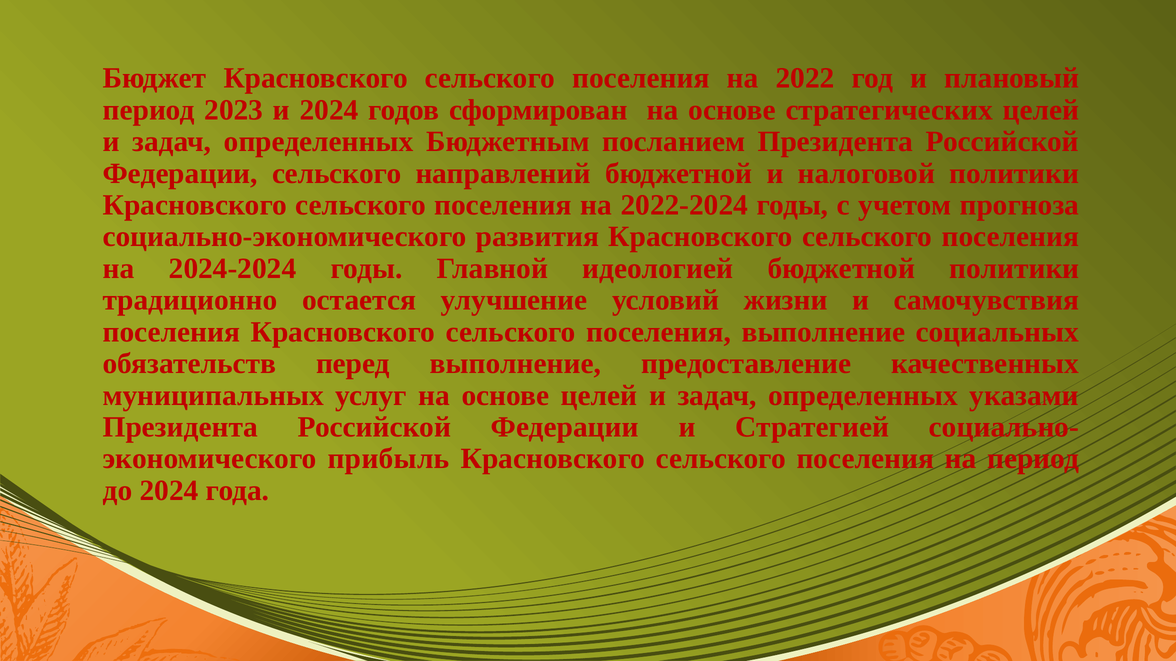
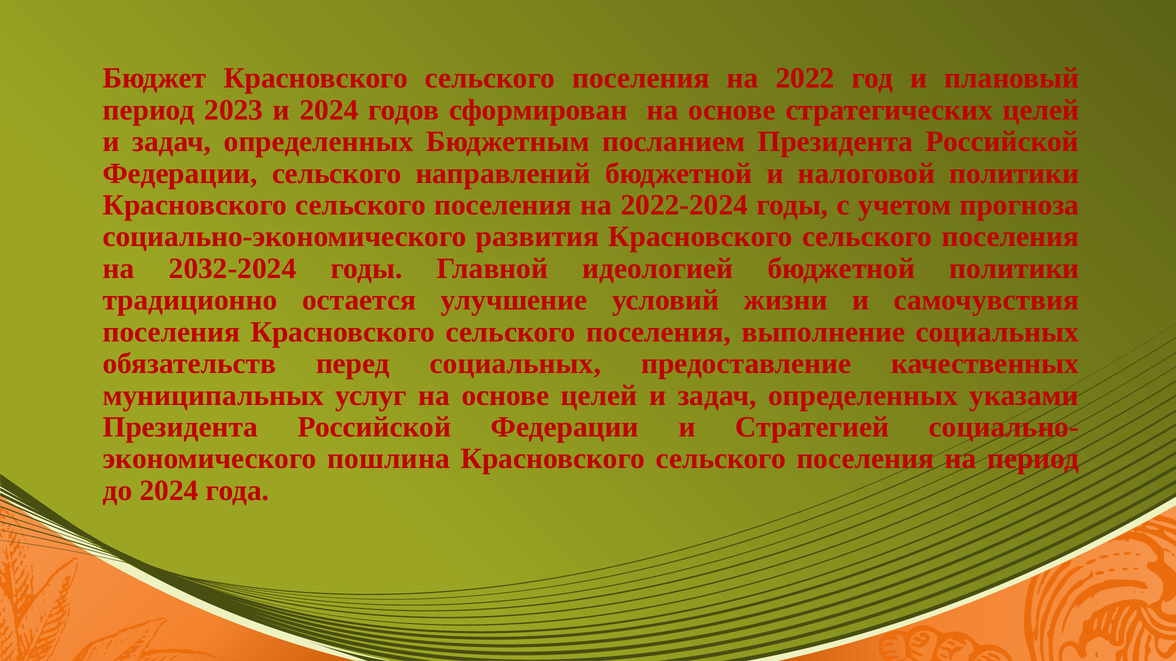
2024-2024: 2024-2024 -> 2032-2024
перед выполнение: выполнение -> социальных
прибыль: прибыль -> пошлина
